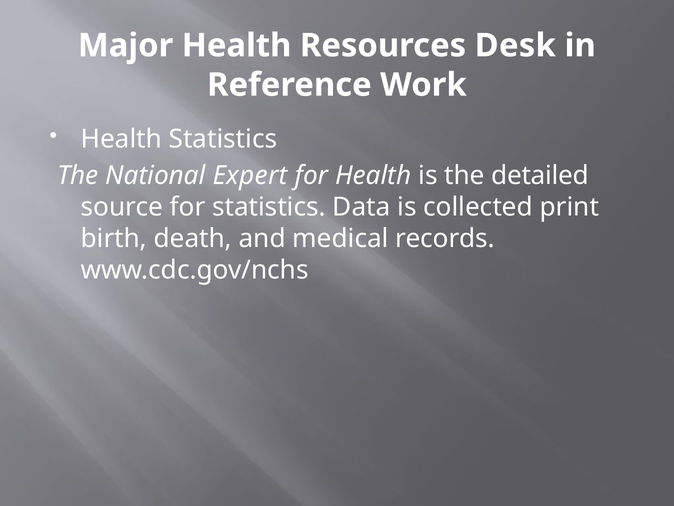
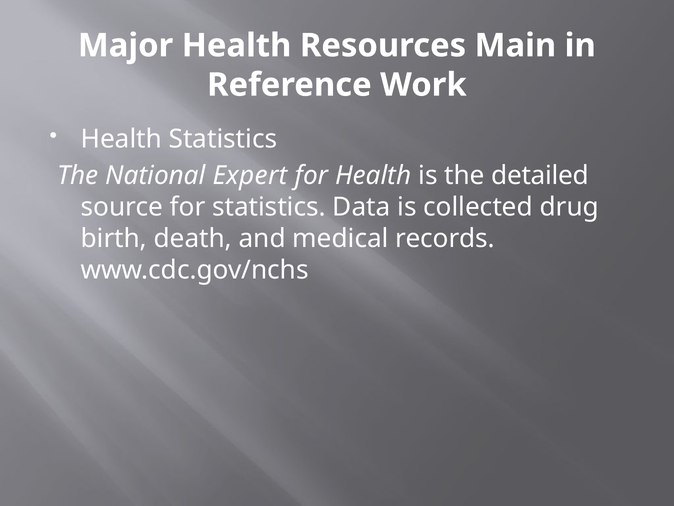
Desk: Desk -> Main
print: print -> drug
